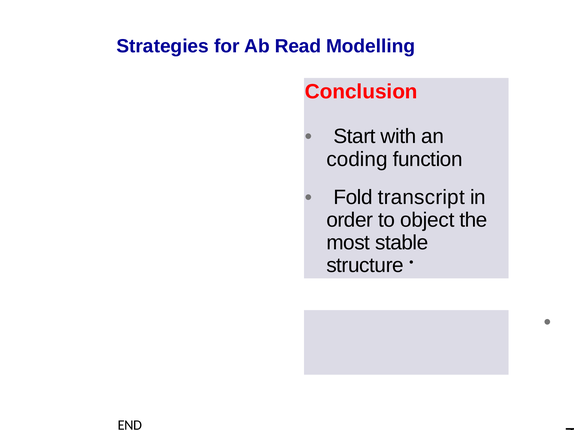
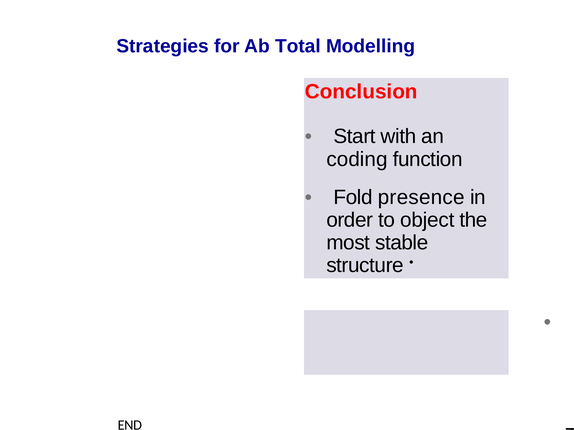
Read: Read -> Total
transcript: transcript -> presence
